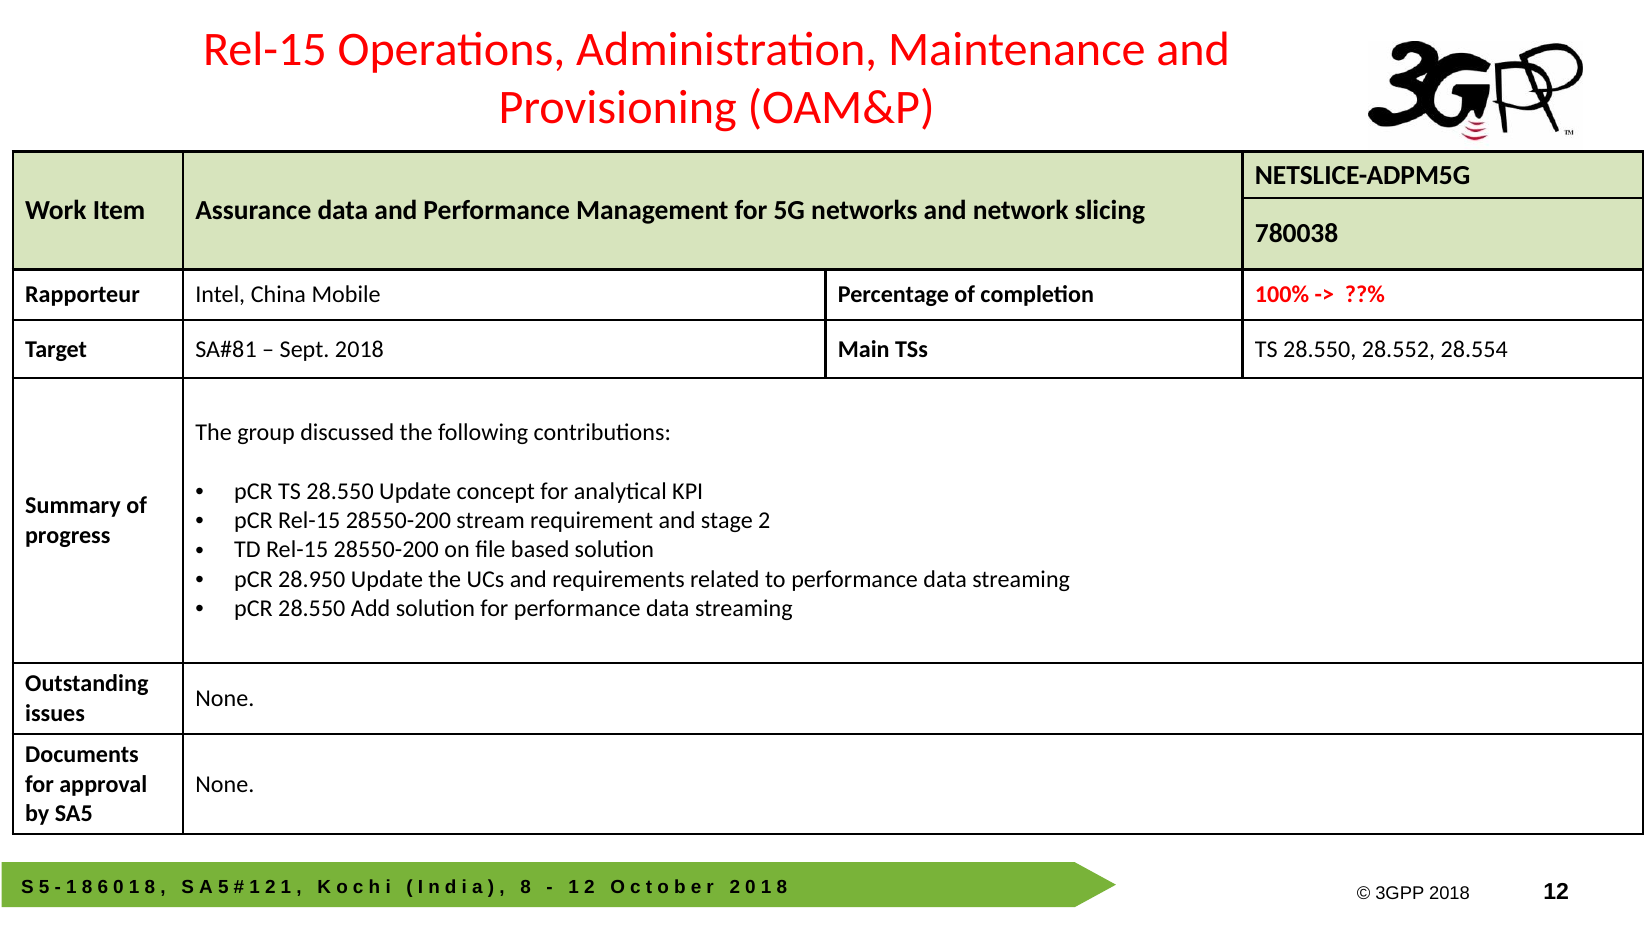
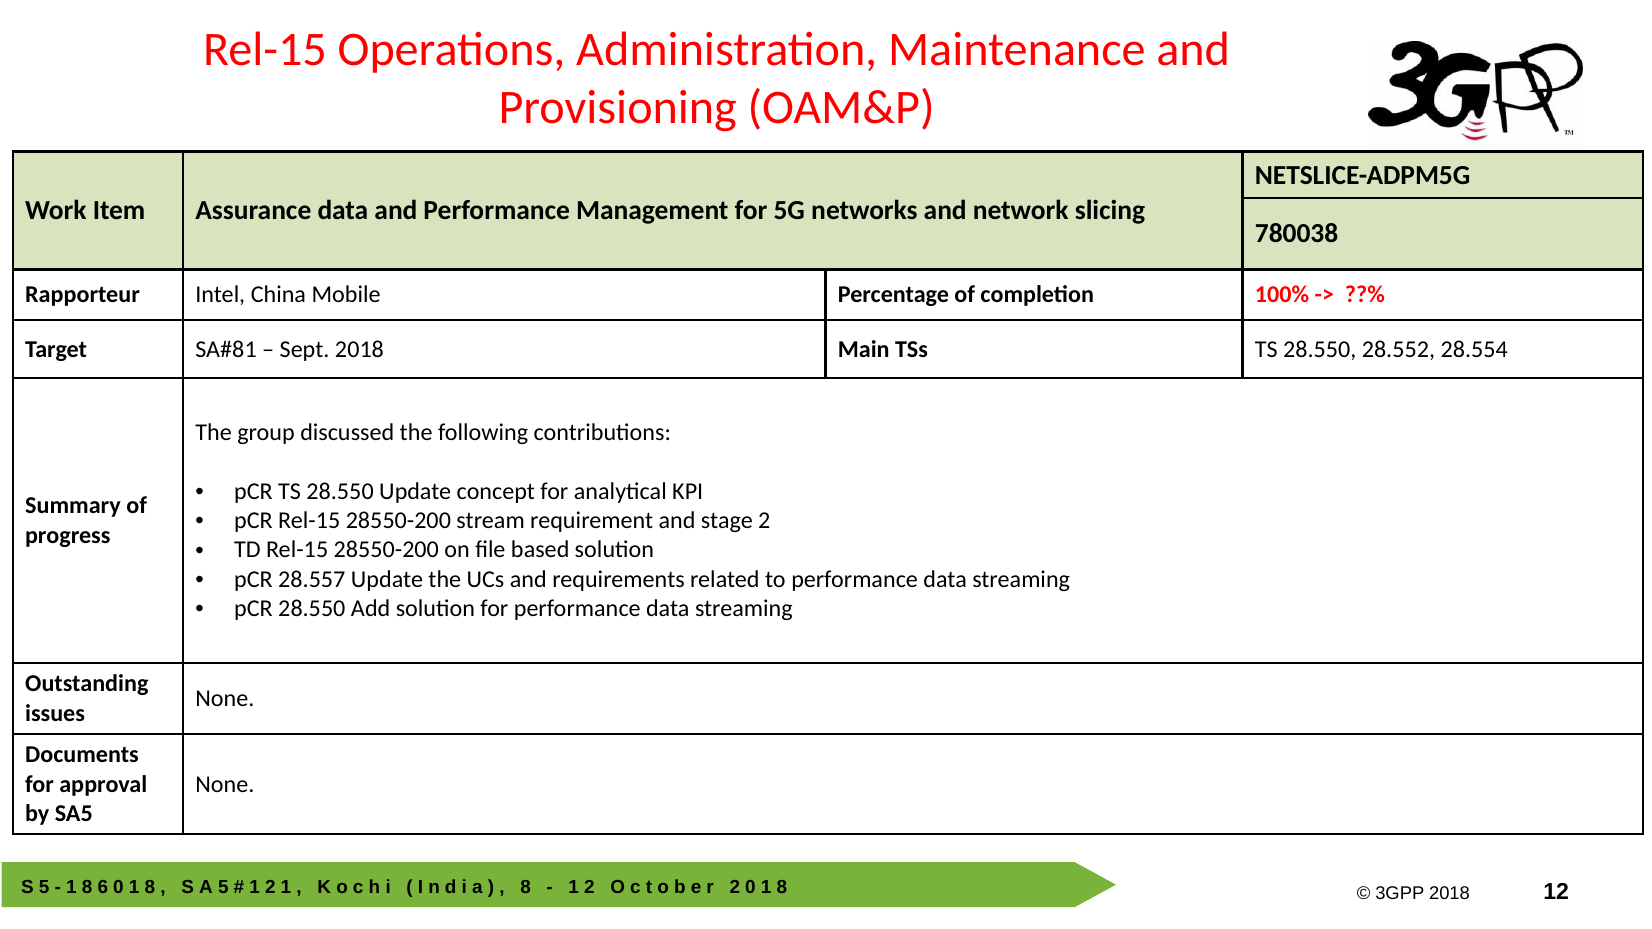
28.950: 28.950 -> 28.557
